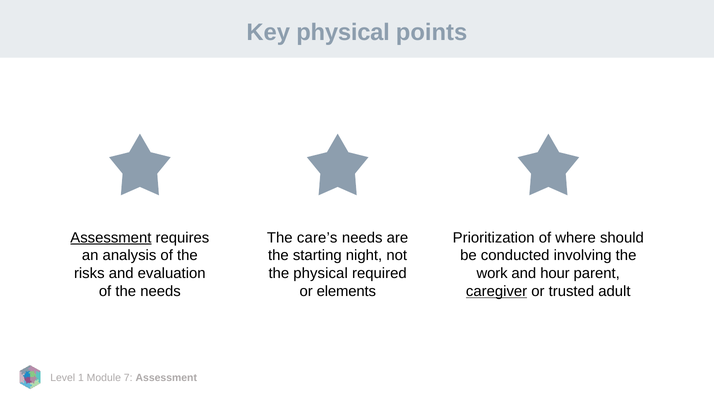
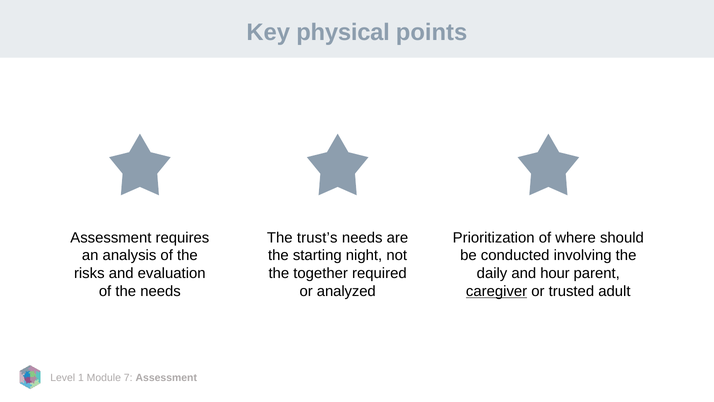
Assessment at (111, 237) underline: present -> none
care’s: care’s -> trust’s
the physical: physical -> together
work: work -> daily
elements: elements -> analyzed
